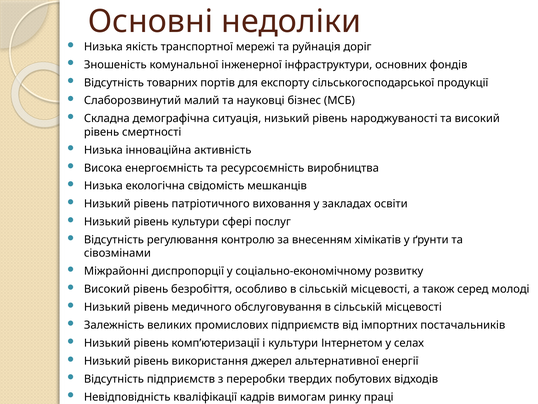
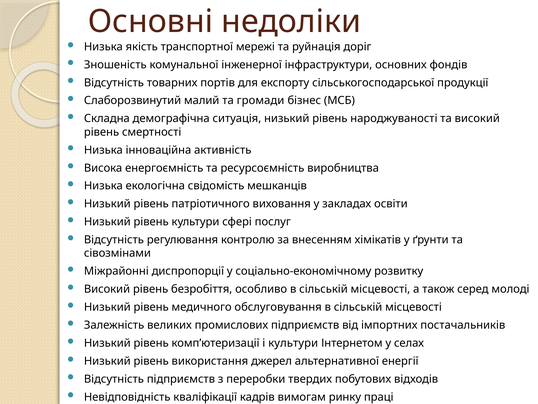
науковці: науковці -> громади
